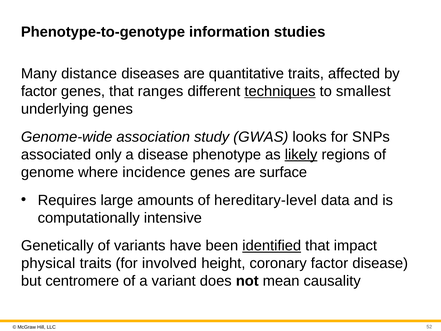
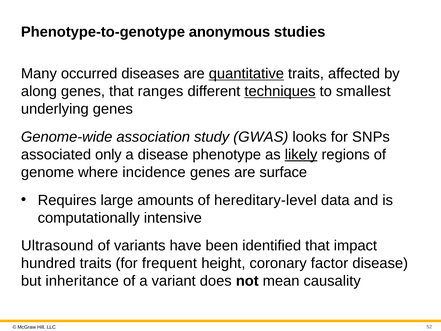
information: information -> anonymous
distance: distance -> occurred
quantitative underline: none -> present
factor at (39, 91): factor -> along
Genetically: Genetically -> Ultrasound
identified underline: present -> none
physical: physical -> hundred
involved: involved -> frequent
centromere: centromere -> inheritance
